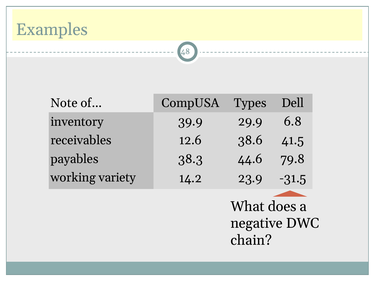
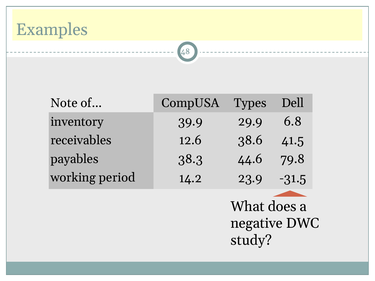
variety: variety -> period
chain: chain -> study
